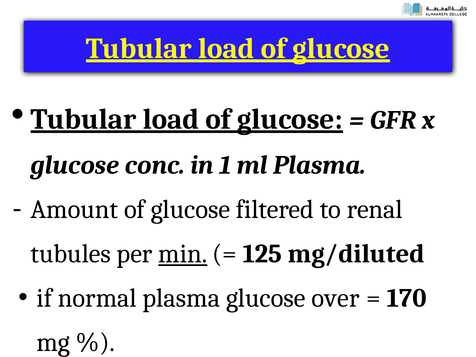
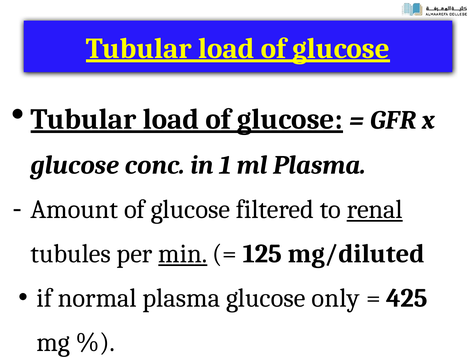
renal underline: none -> present
over: over -> only
170: 170 -> 425
